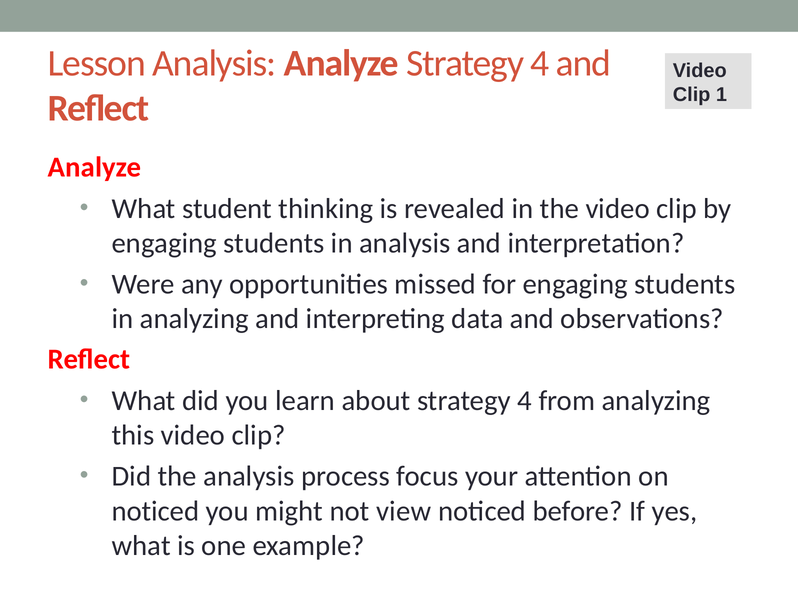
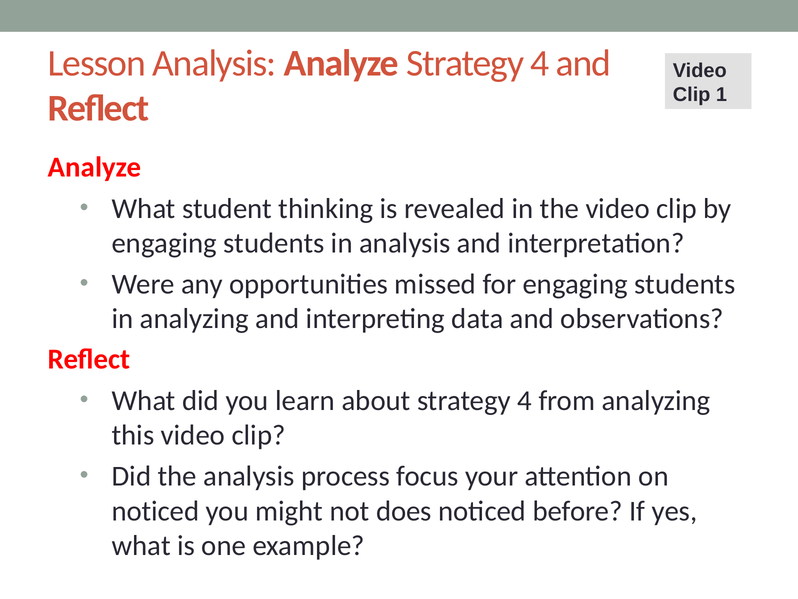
view: view -> does
